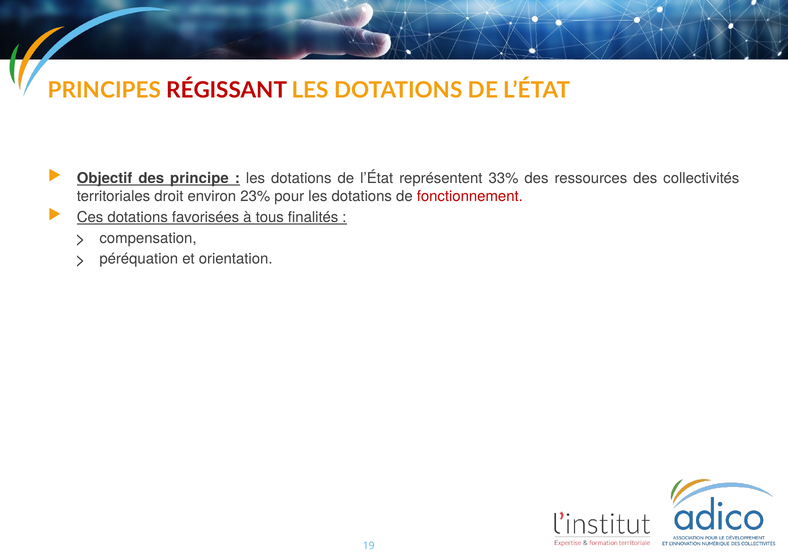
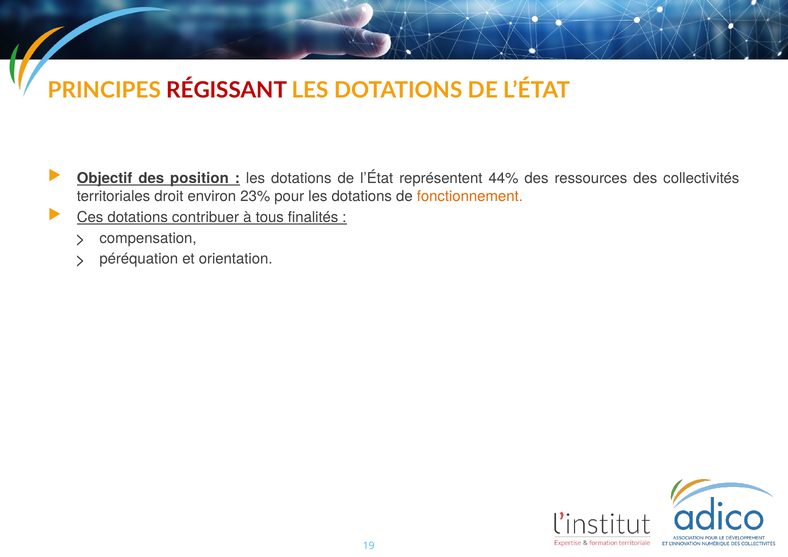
principe: principe -> position
33%: 33% -> 44%
fonctionnement colour: red -> orange
favorisées: favorisées -> contribuer
